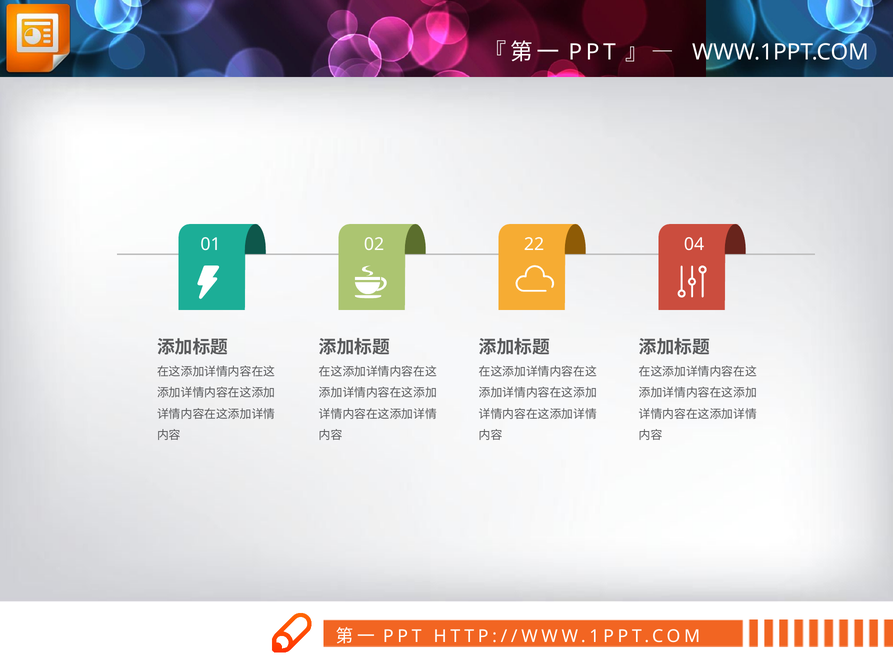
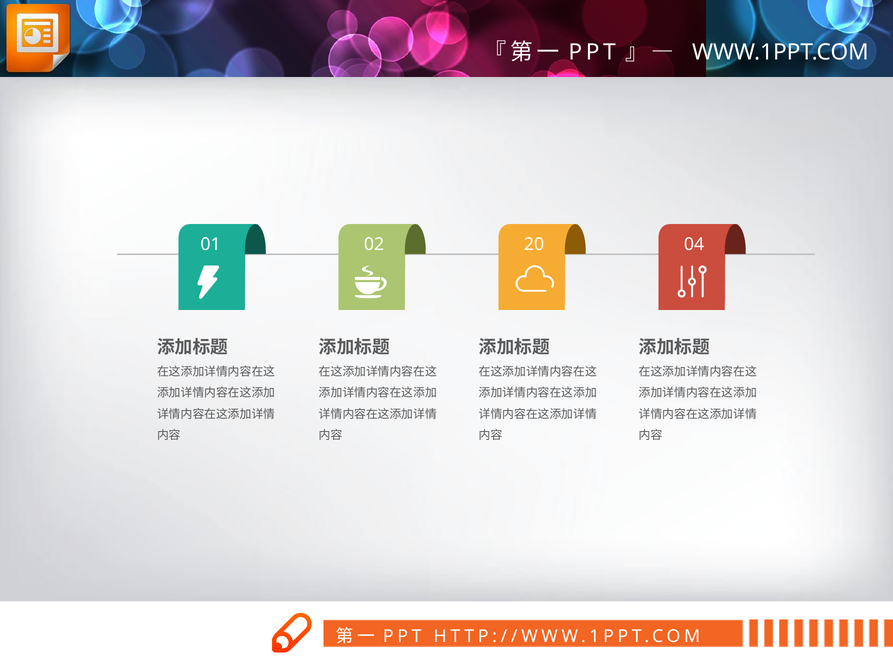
22: 22 -> 20
